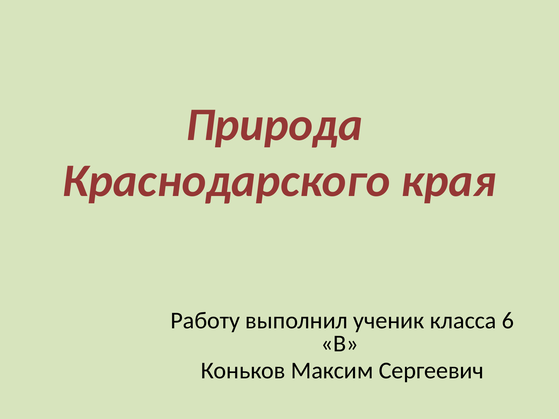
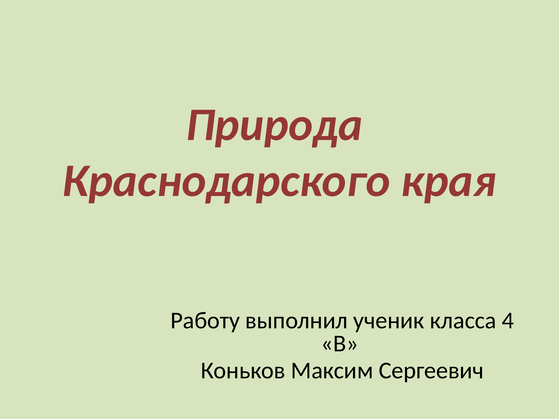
6: 6 -> 4
